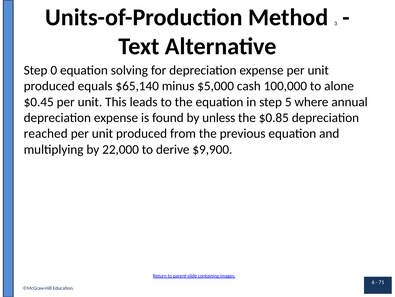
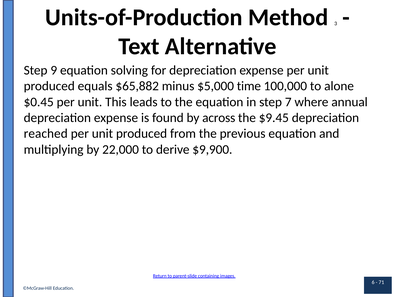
0: 0 -> 9
$65,140: $65,140 -> $65,882
cash: cash -> time
5: 5 -> 7
unless: unless -> across
$0.85: $0.85 -> $9.45
